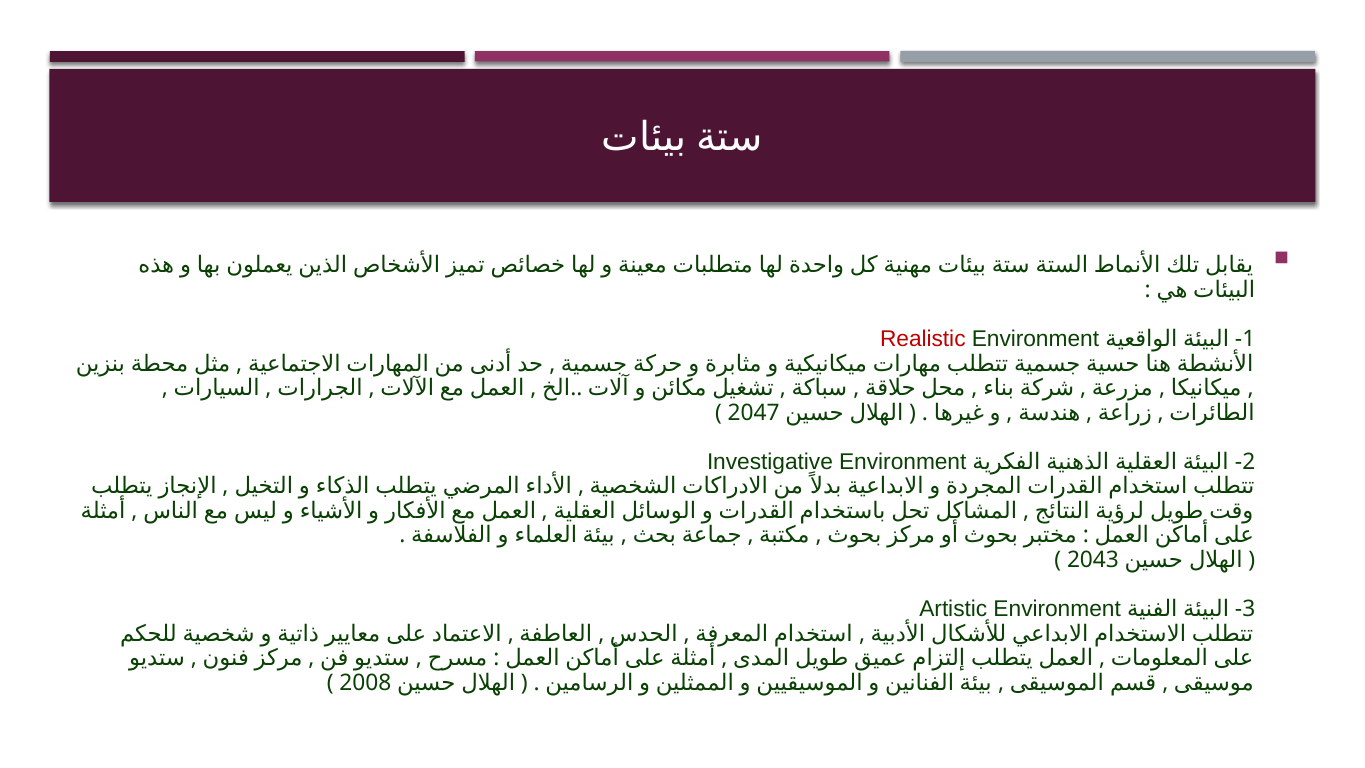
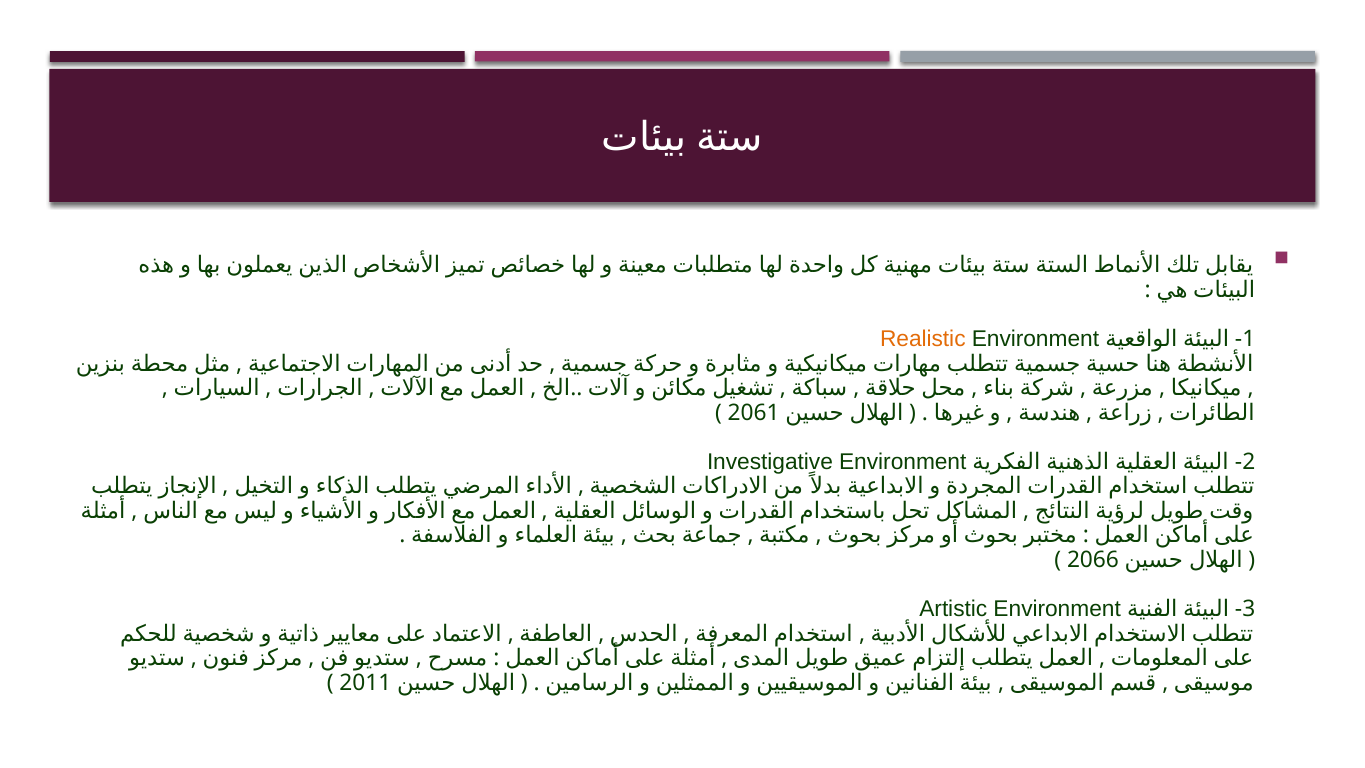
Realistic colour: red -> orange
2047: 2047 -> 2061
2043: 2043 -> 2066
2008: 2008 -> 2011
